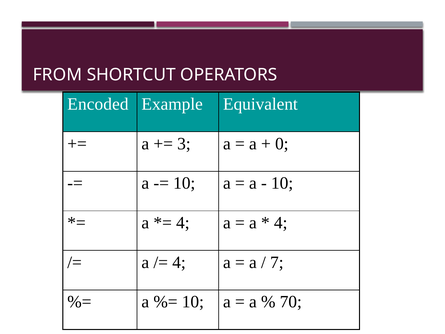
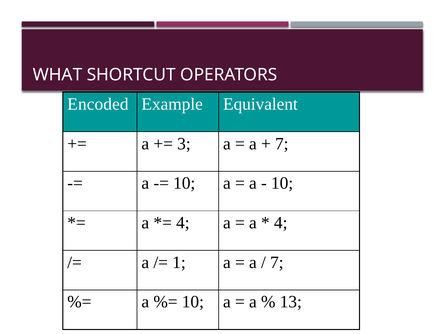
FROM: FROM -> WHAT
0 at (282, 144): 0 -> 7
4 at (179, 262): 4 -> 1
70: 70 -> 13
